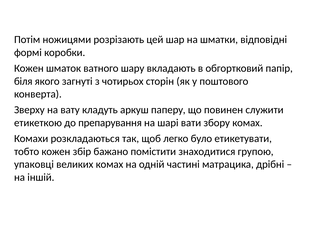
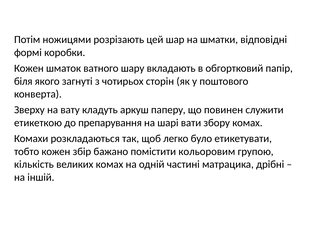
знаходитися: знаходитися -> кольоровим
упаковці: упаковці -> кількість
